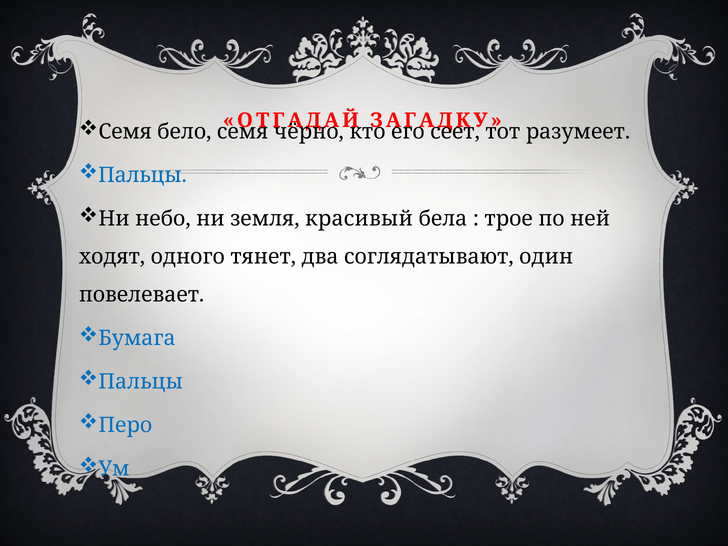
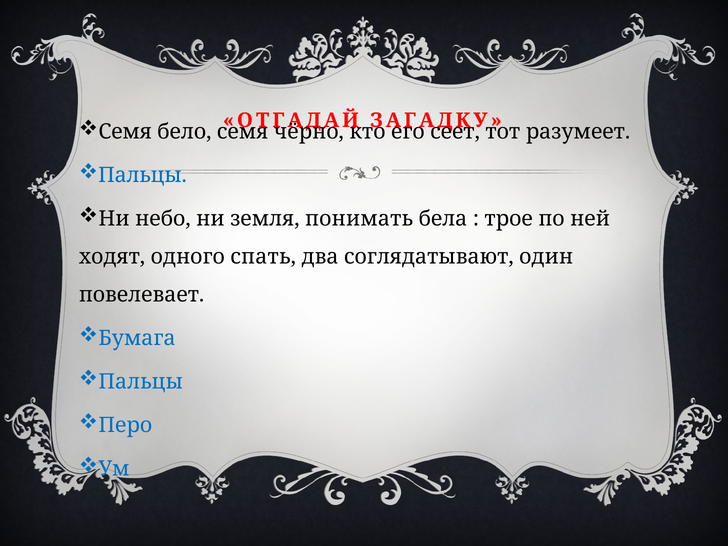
красивый: красивый -> понимать
тянет: тянет -> спать
